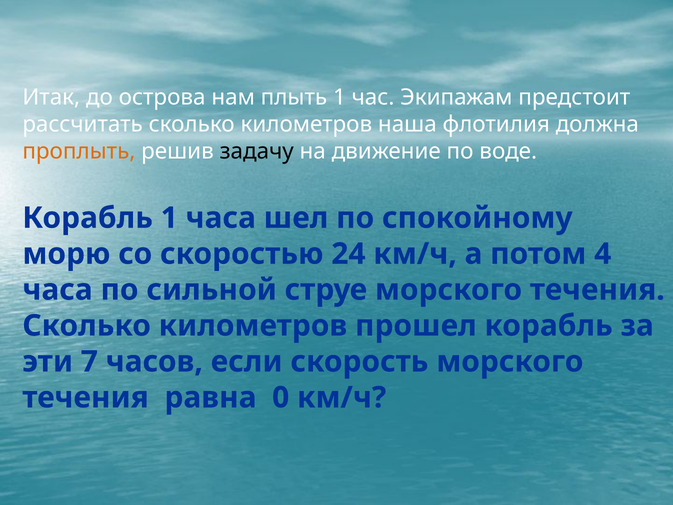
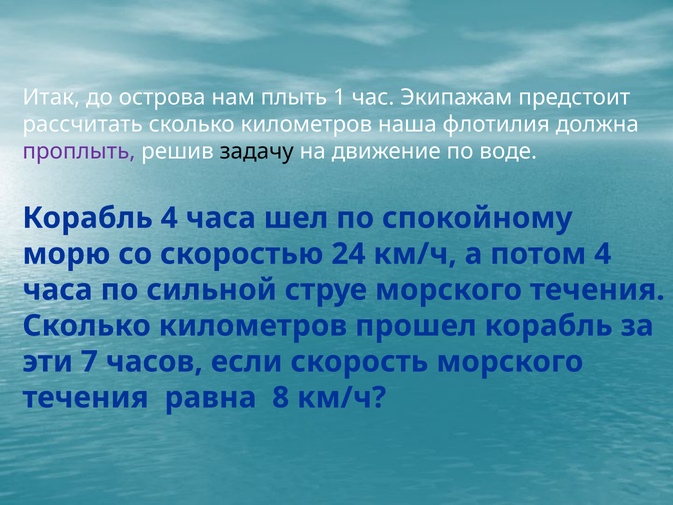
проплыть colour: orange -> purple
Корабль 1: 1 -> 4
0: 0 -> 8
